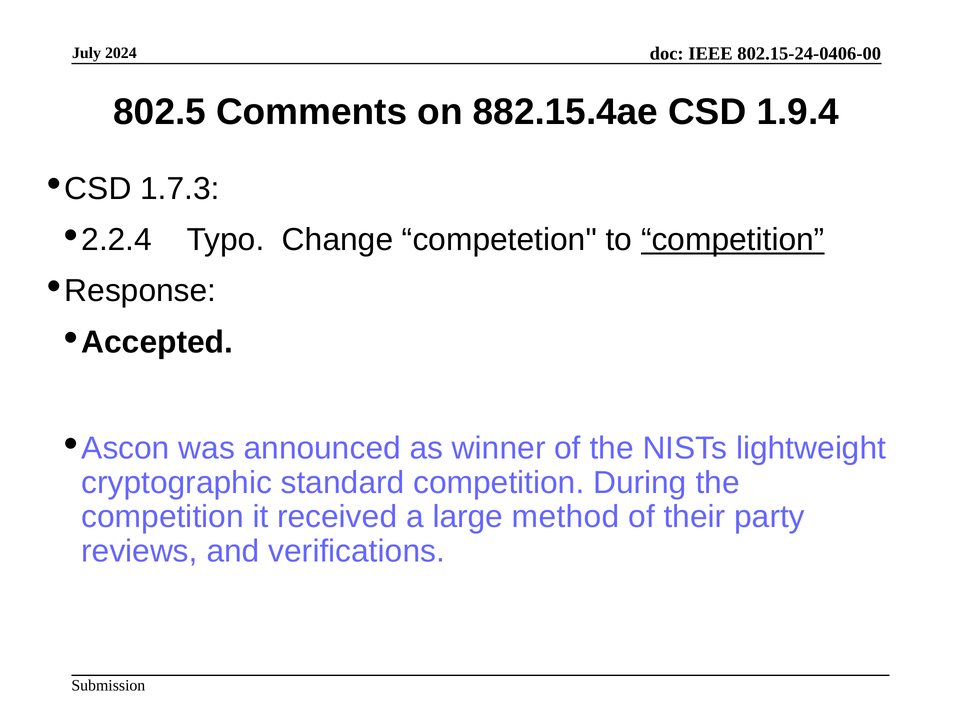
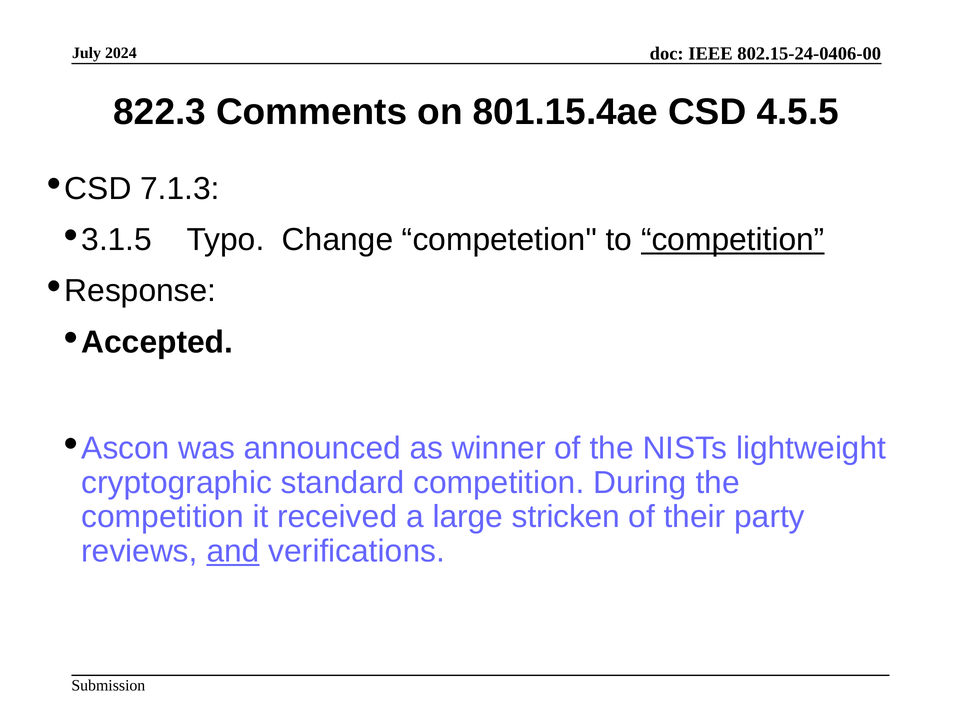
802.5: 802.5 -> 822.3
882.15.4ae: 882.15.4ae -> 801.15.4ae
1.9.4: 1.9.4 -> 4.5.5
1.7.3: 1.7.3 -> 7.1.3
2.2.4: 2.2.4 -> 3.1.5
method: method -> stricken
and underline: none -> present
